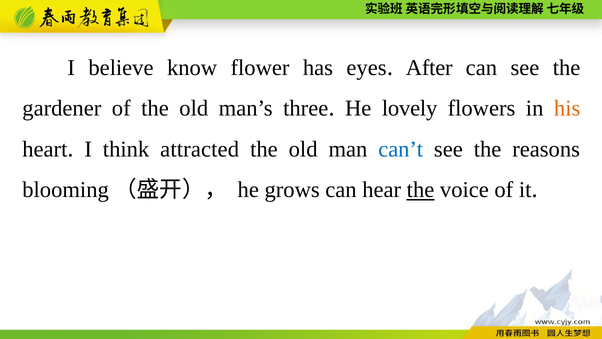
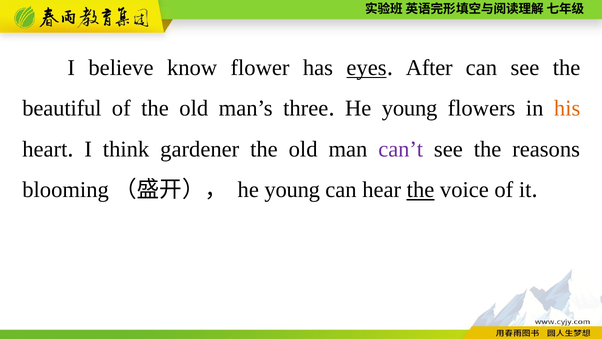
eyes underline: none -> present
gardener: gardener -> beautiful
lovely at (410, 108): lovely -> young
attracted: attracted -> gardener
can’t colour: blue -> purple
grows at (292, 190): grows -> young
